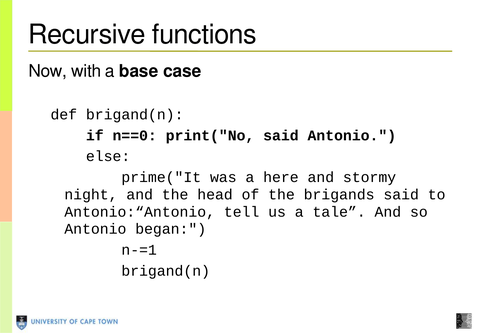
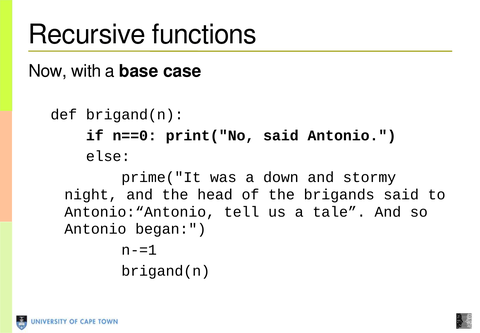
here: here -> down
